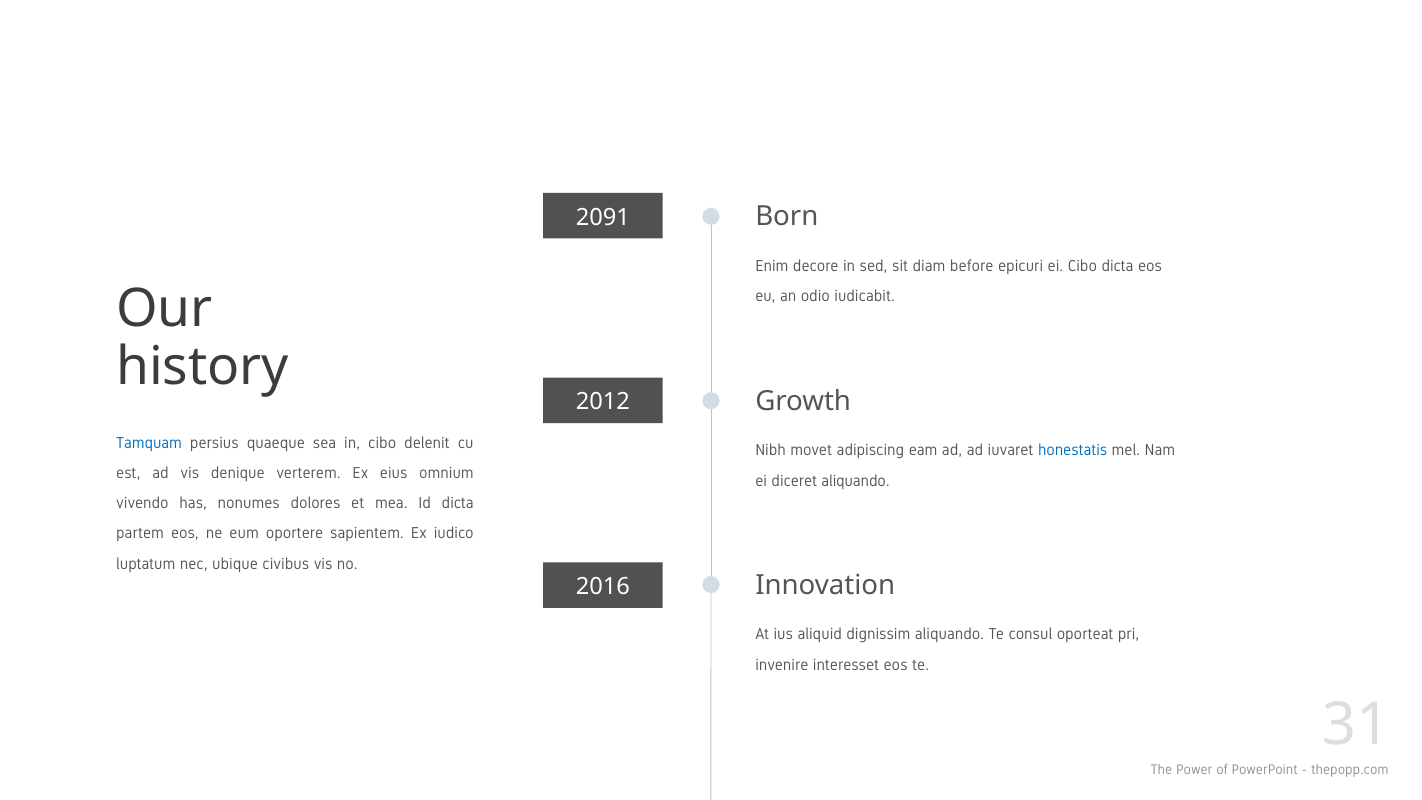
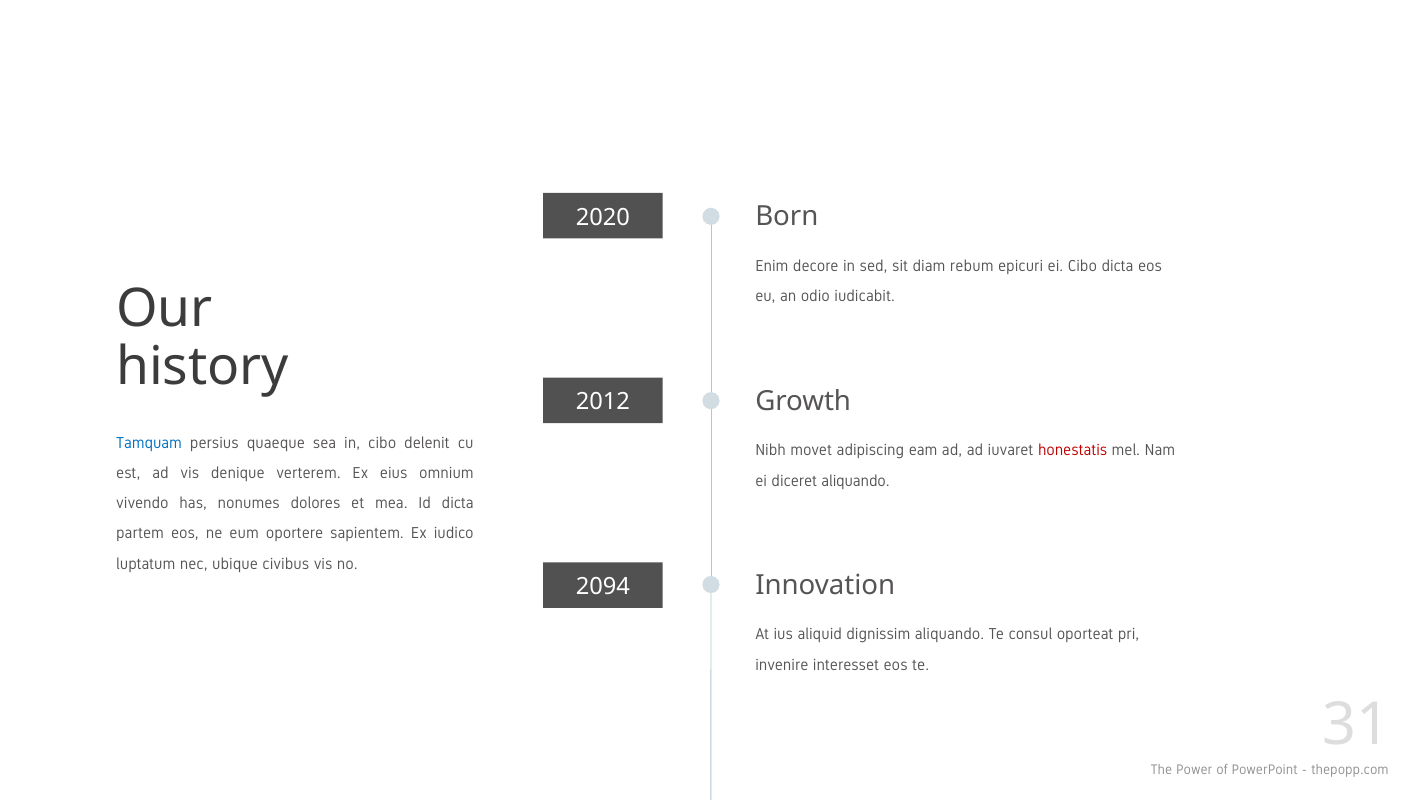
2091: 2091 -> 2020
before: before -> rebum
honestatis colour: blue -> red
2016: 2016 -> 2094
